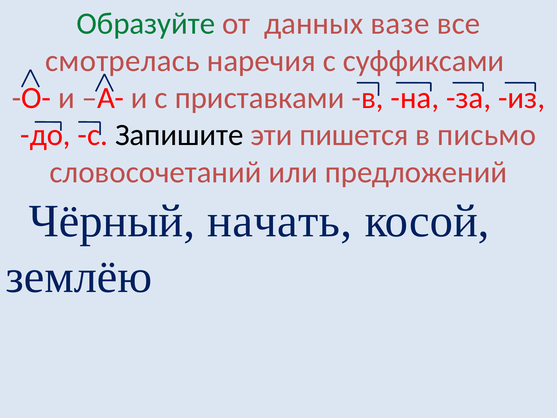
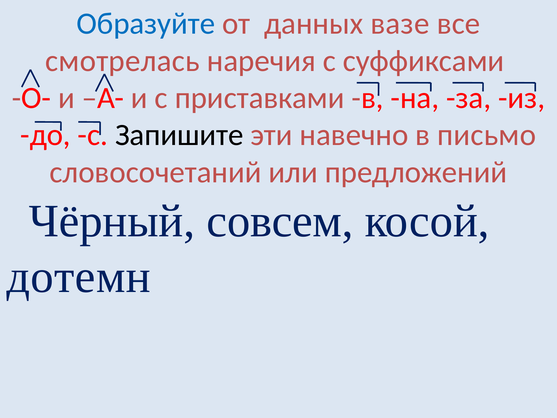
Образуйте colour: green -> blue
пишется: пишется -> навечно
начать: начать -> совсем
землёю: землёю -> дотемн
